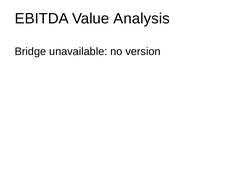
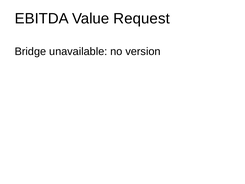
Analysis: Analysis -> Request
